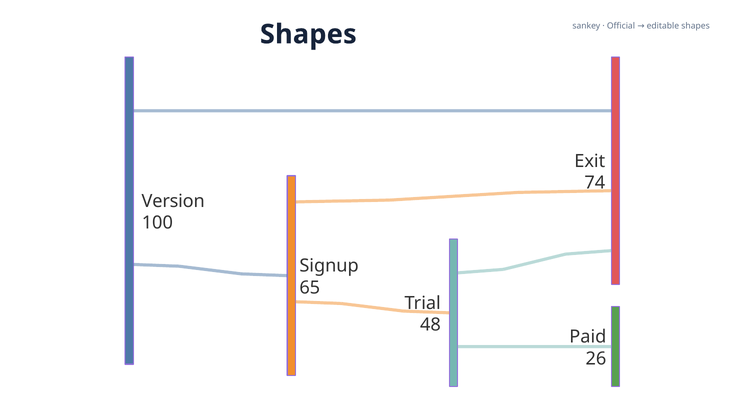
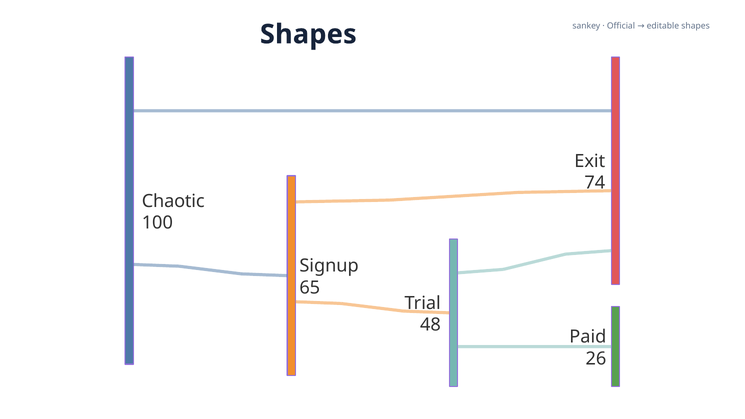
Version: Version -> Chaotic
